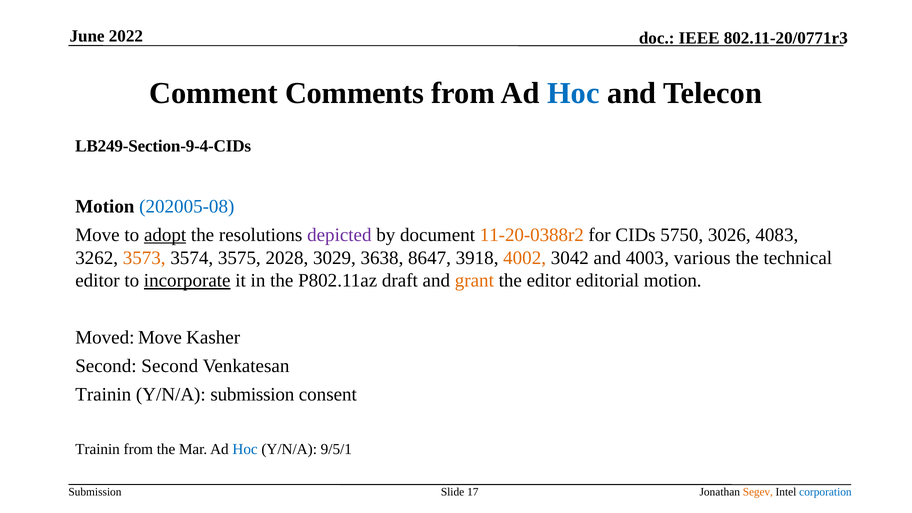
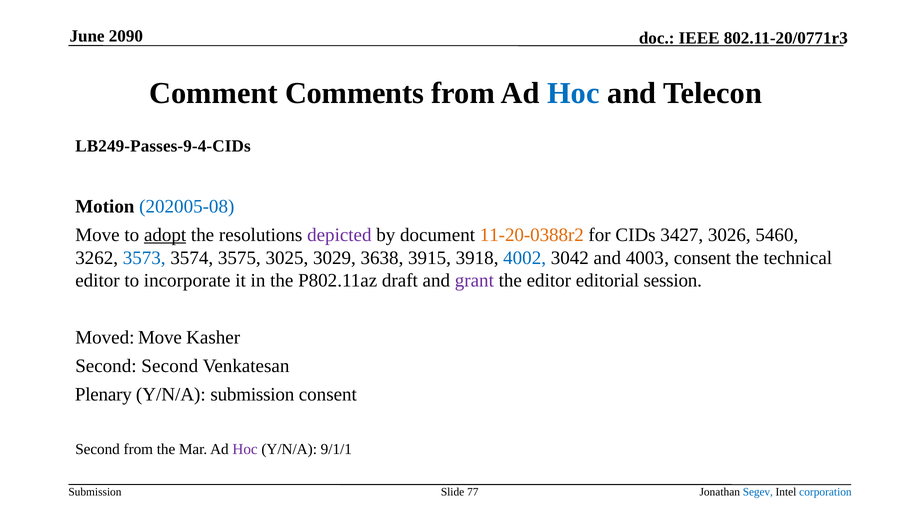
2022: 2022 -> 2090
LB249-Section-9-4-CIDs: LB249-Section-9-4-CIDs -> LB249-Passes-9-4-CIDs
5750: 5750 -> 3427
4083: 4083 -> 5460
3573 colour: orange -> blue
2028: 2028 -> 3025
8647: 8647 -> 3915
4002 colour: orange -> blue
4003 various: various -> consent
incorporate underline: present -> none
grant colour: orange -> purple
editorial motion: motion -> session
Trainin at (103, 395): Trainin -> Plenary
Trainin at (98, 449): Trainin -> Second
Hoc at (245, 449) colour: blue -> purple
9/5/1: 9/5/1 -> 9/1/1
17: 17 -> 77
Segev colour: orange -> blue
